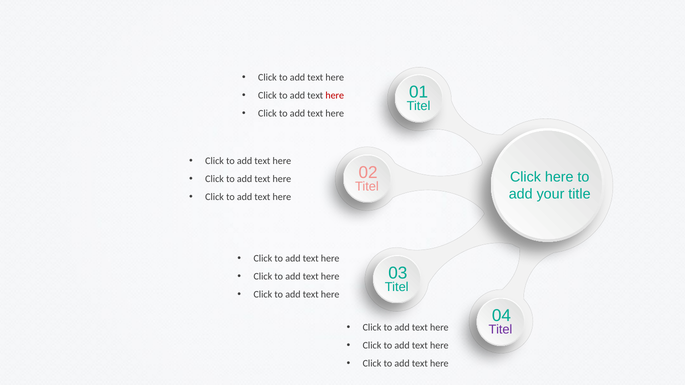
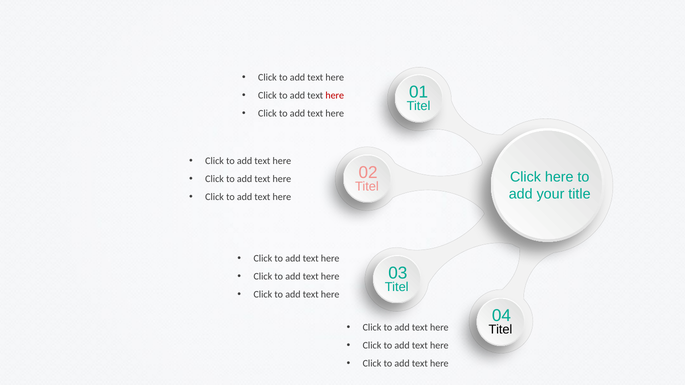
Titel at (500, 330) colour: purple -> black
